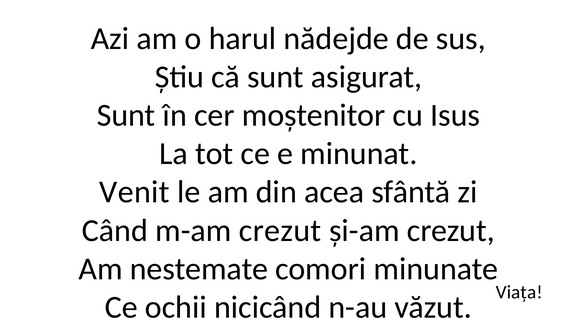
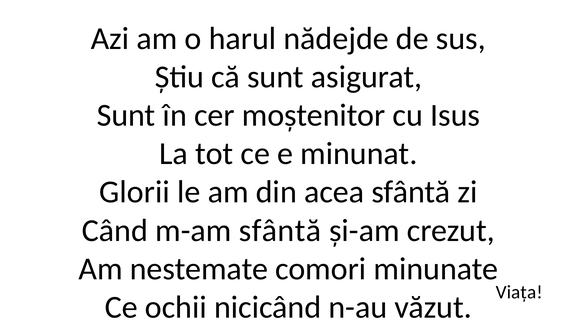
Venit: Venit -> Glorii
m-am crezut: crezut -> sfântă
